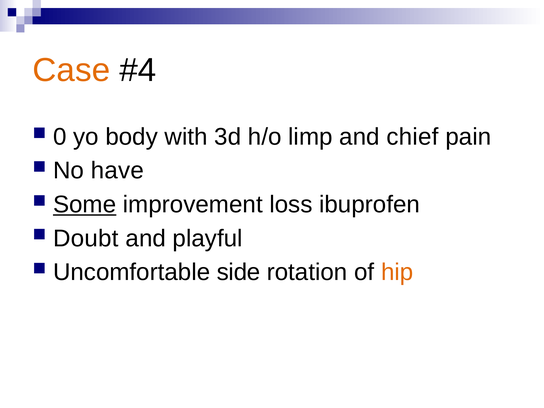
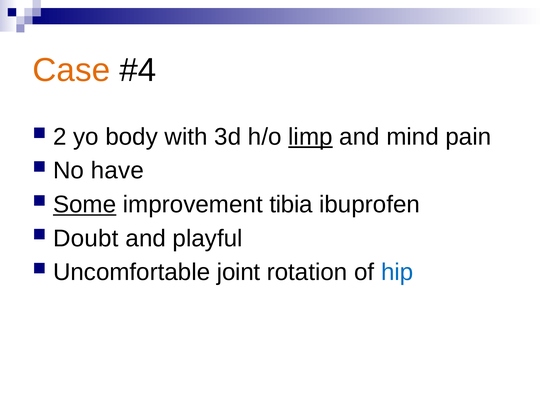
0: 0 -> 2
limp underline: none -> present
chief: chief -> mind
loss: loss -> tibia
side: side -> joint
hip colour: orange -> blue
